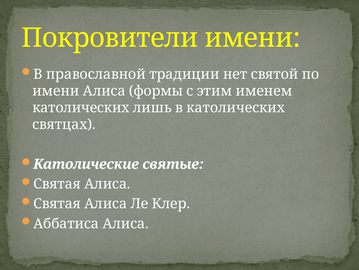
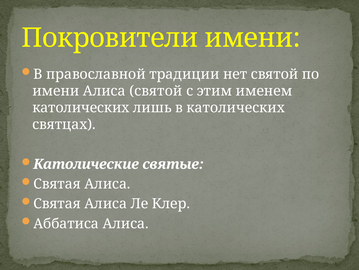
Алиса формы: формы -> святой
